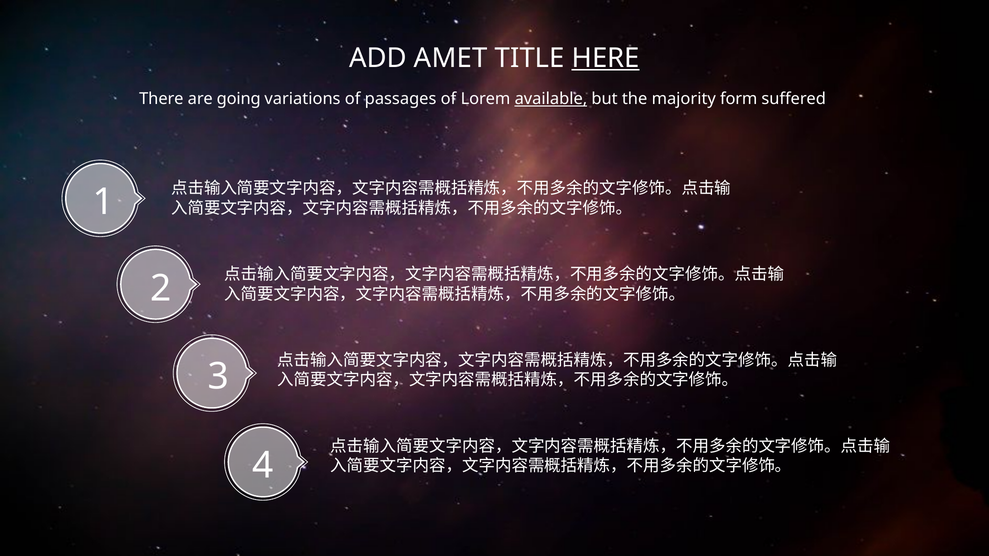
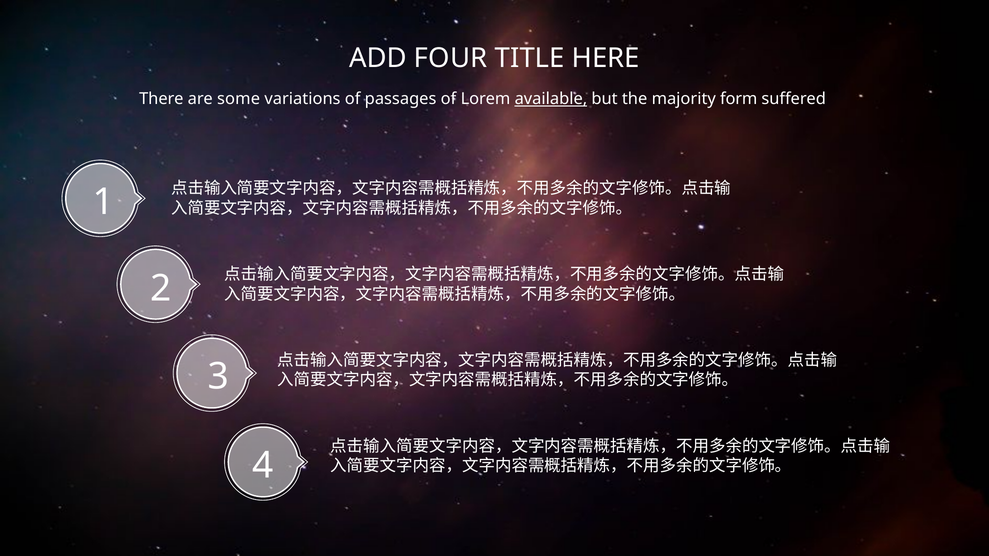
AMET: AMET -> FOUR
HERE underline: present -> none
going: going -> some
